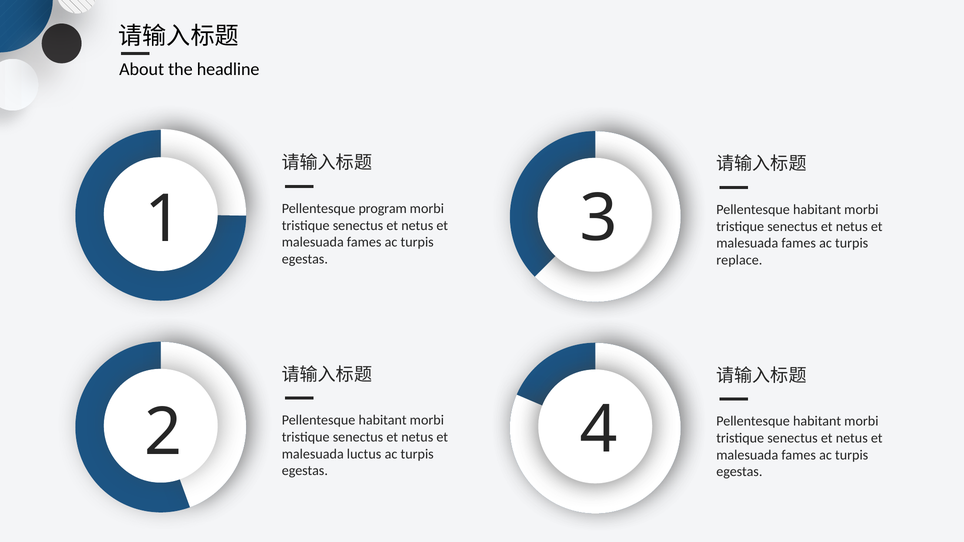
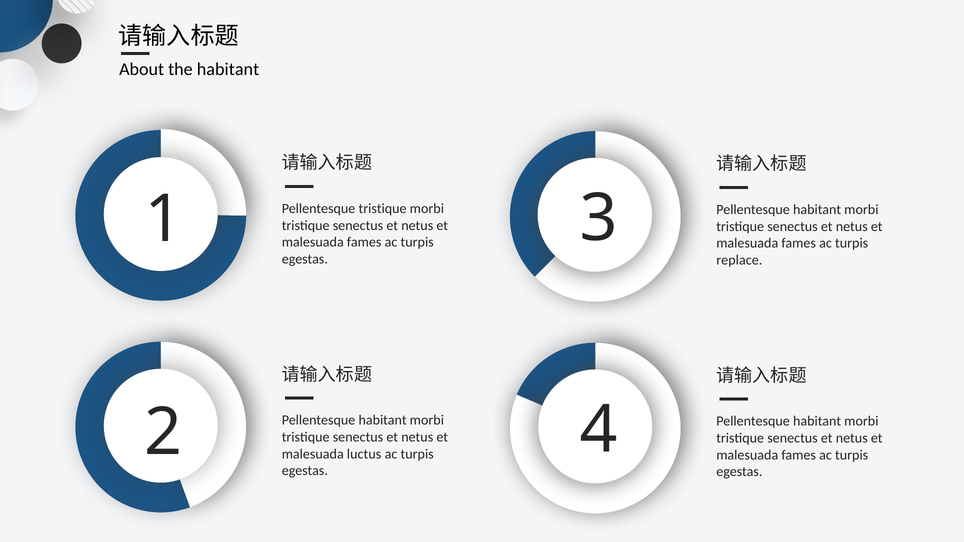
the headline: headline -> habitant
Pellentesque program: program -> tristique
